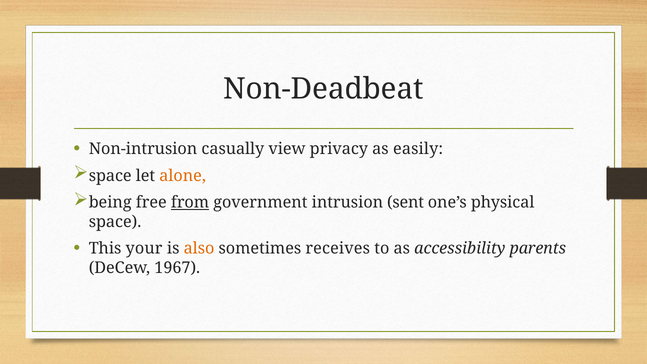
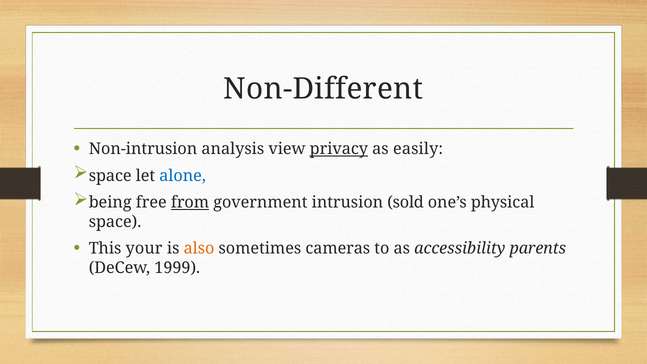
Non-Deadbeat: Non-Deadbeat -> Non-Different
casually: casually -> analysis
privacy underline: none -> present
alone colour: orange -> blue
sent: sent -> sold
receives: receives -> cameras
1967: 1967 -> 1999
